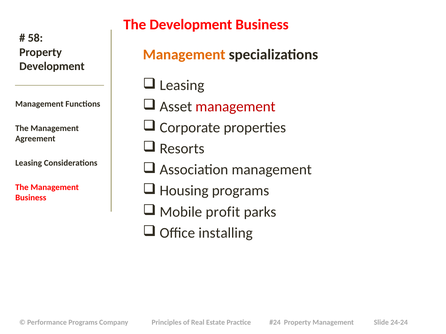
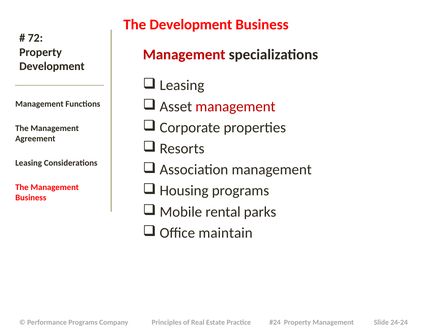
58: 58 -> 72
Management at (184, 55) colour: orange -> red
profit: profit -> rental
installing: installing -> maintain
